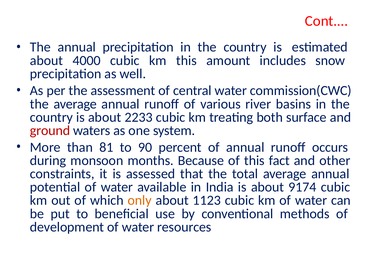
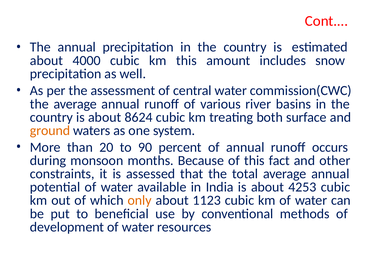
2233: 2233 -> 8624
ground colour: red -> orange
81: 81 -> 20
9174: 9174 -> 4253
